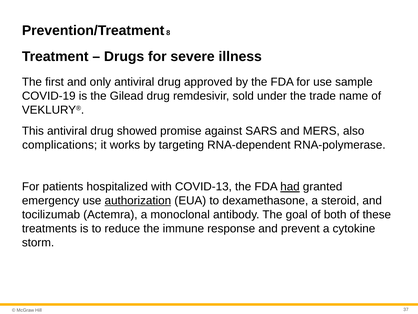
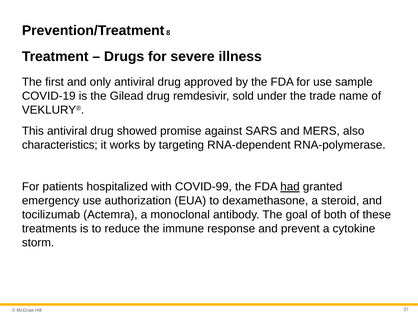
complications: complications -> characteristics
COVID-13: COVID-13 -> COVID-99
authorization underline: present -> none
